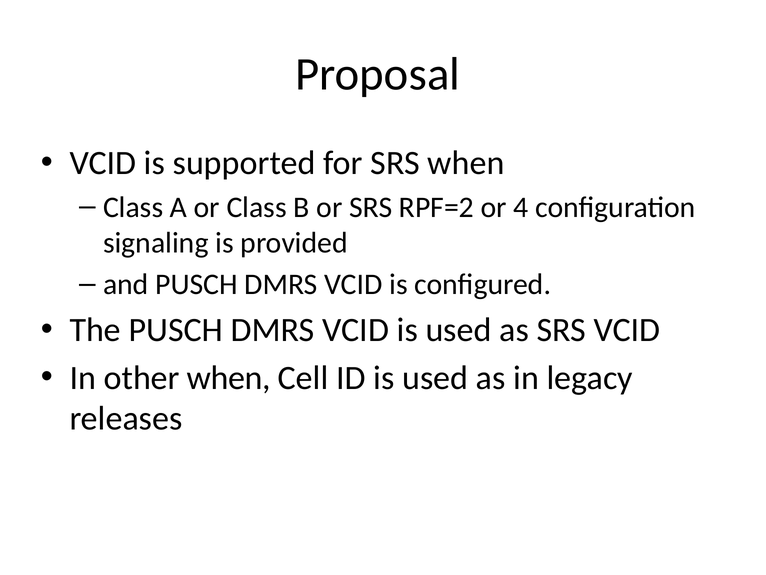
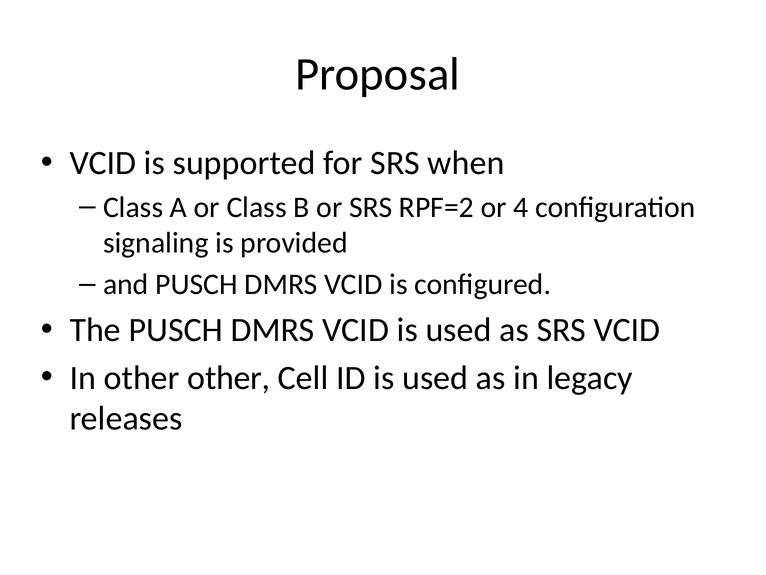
other when: when -> other
